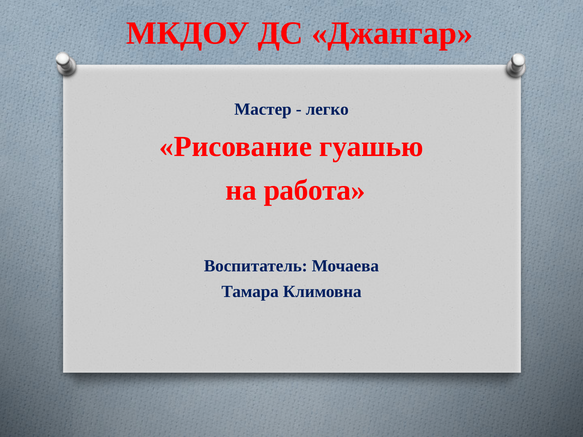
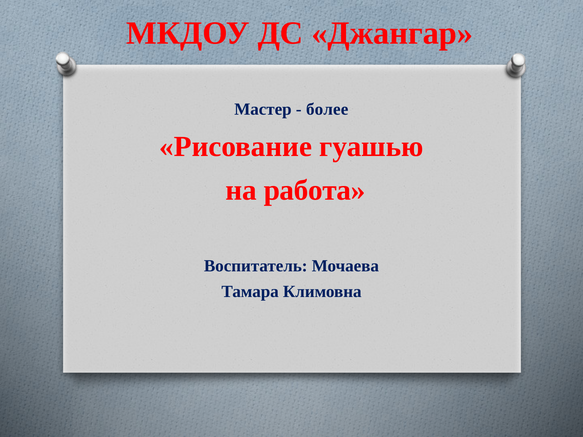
легко: легко -> более
